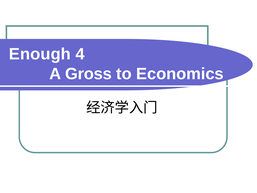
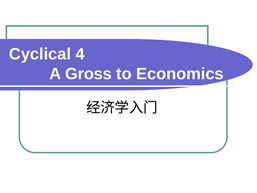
Enough: Enough -> Cyclical
